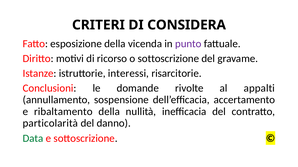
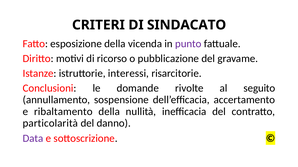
CONSIDERA: CONSIDERA -> SINDACATO
o sottoscrizione: sottoscrizione -> pubblicazione
appalti: appalti -> seguito
Data colour: green -> purple
